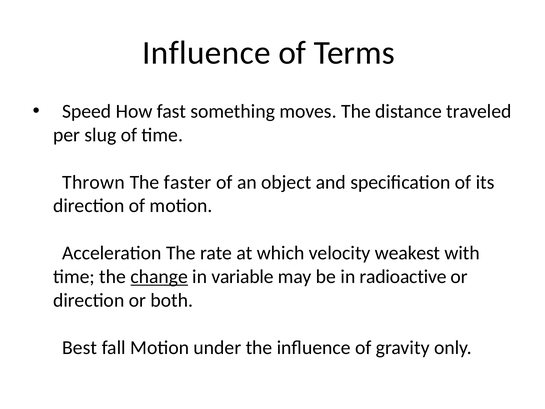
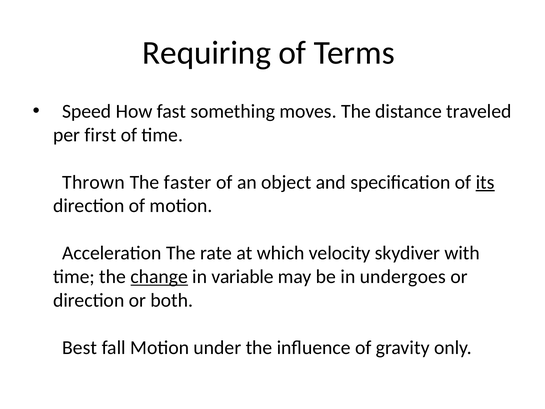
Influence at (206, 53): Influence -> Requiring
slug: slug -> first
its underline: none -> present
weakest: weakest -> skydiver
radioactive: radioactive -> undergoes
